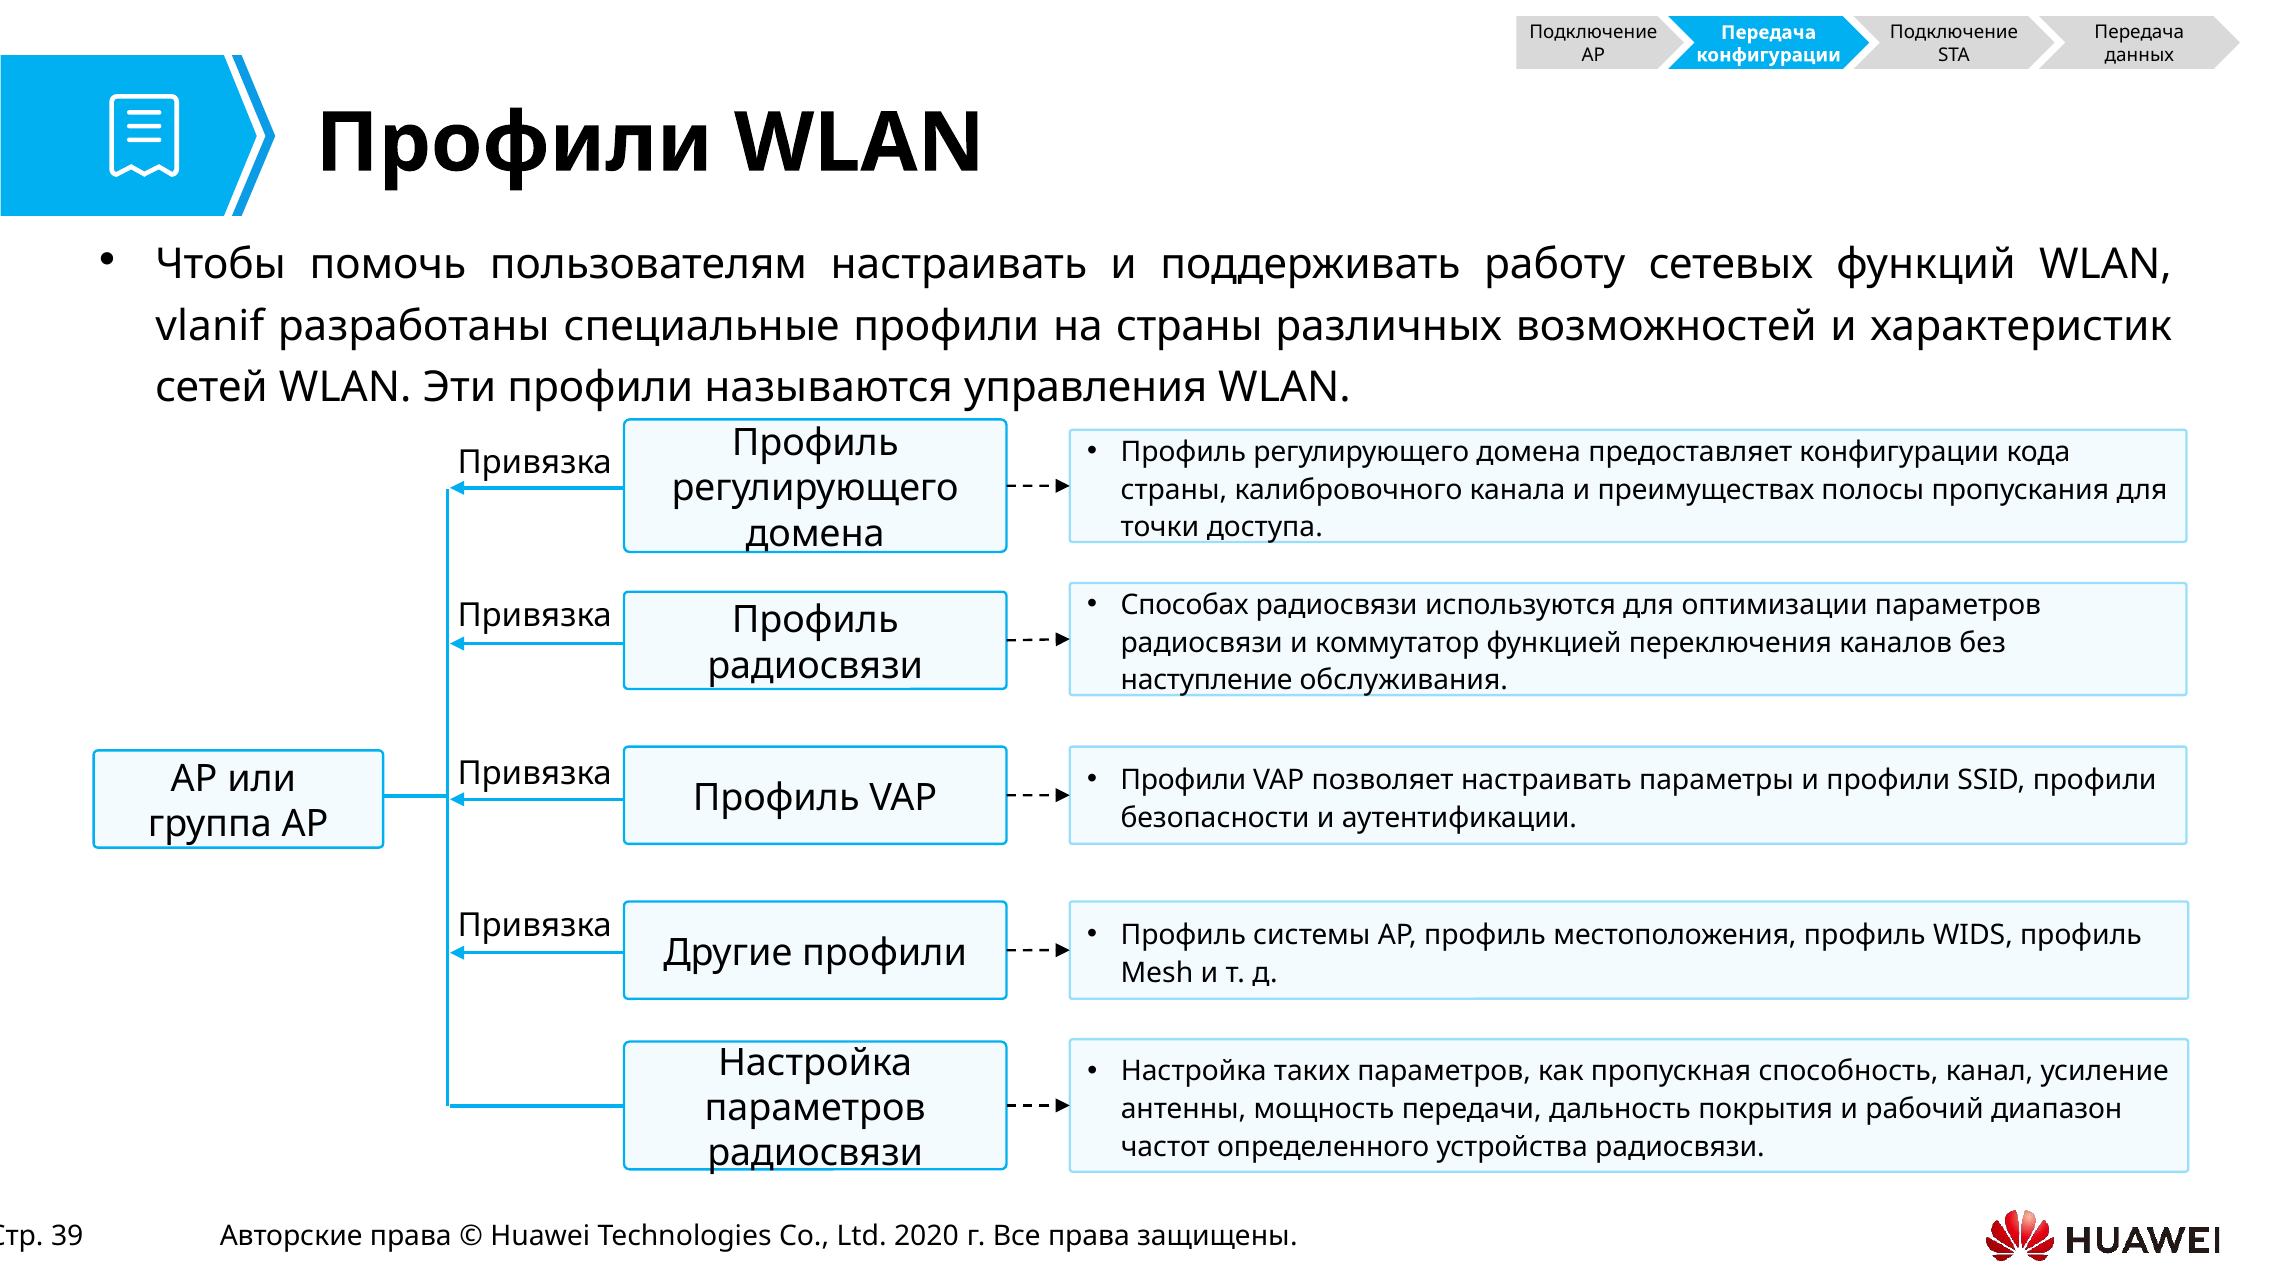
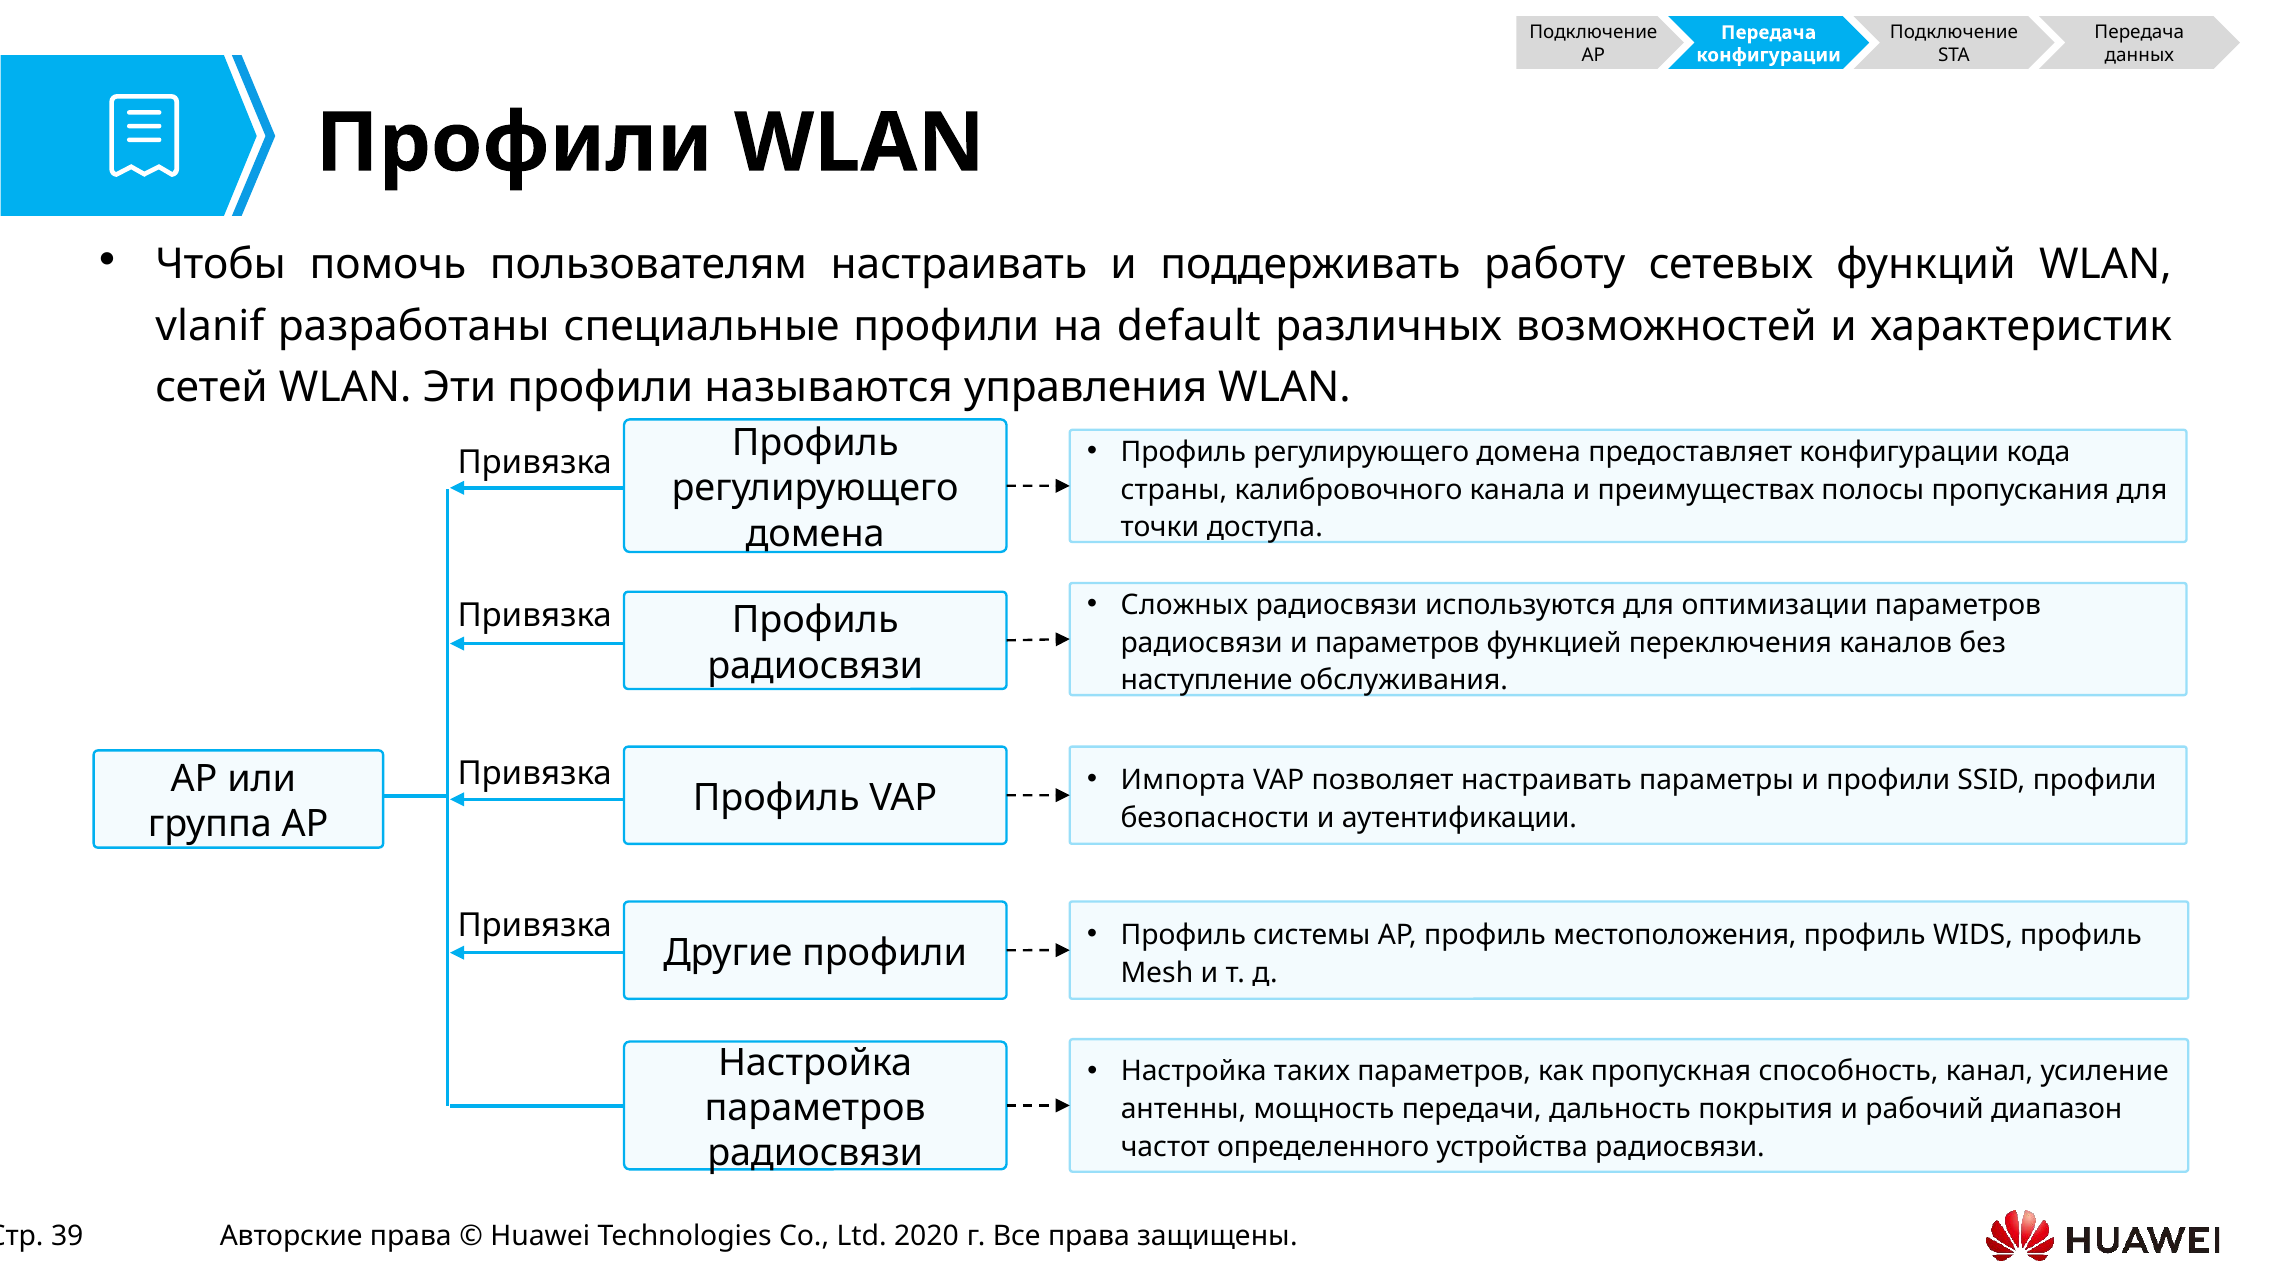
на страны: страны -> default
Способах: Способах -> Сложных
и коммутатор: коммутатор -> параметров
Профили at (1183, 780): Профили -> Импорта
